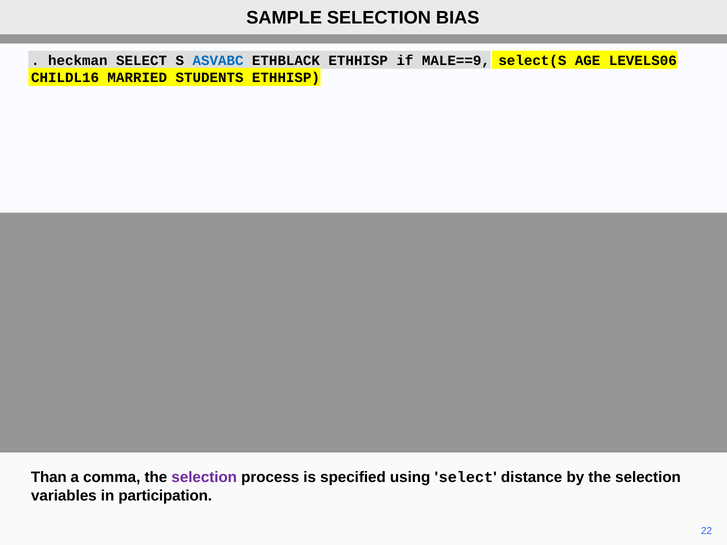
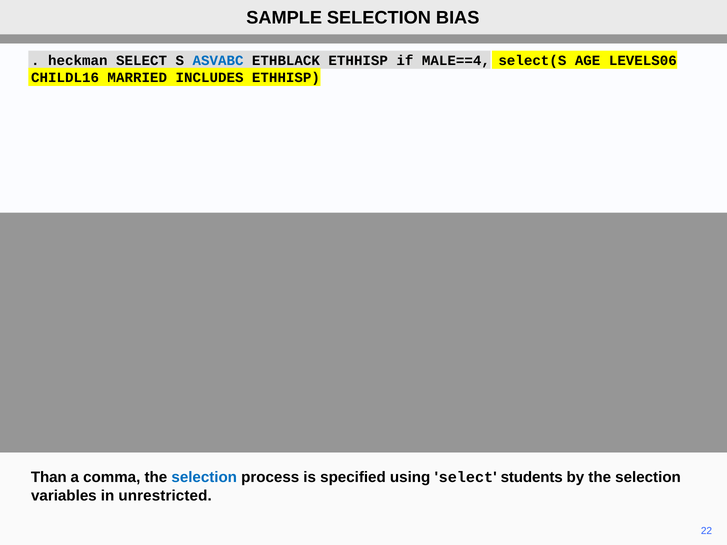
MALE==9: MALE==9 -> MALE==4
STUDENTS: STUDENTS -> INCLUDES
selection at (204, 478) colour: purple -> blue
distance: distance -> students
participation: participation -> unrestricted
